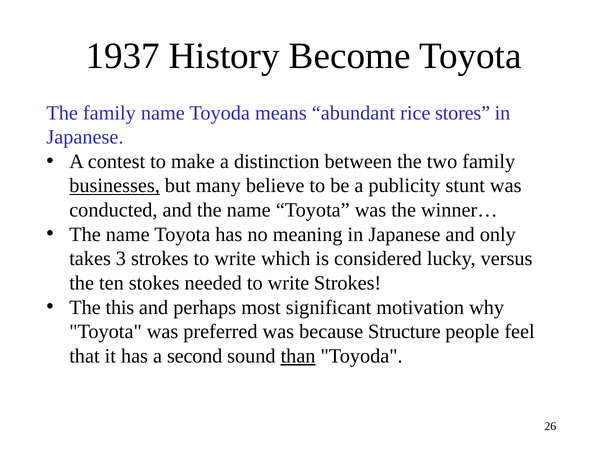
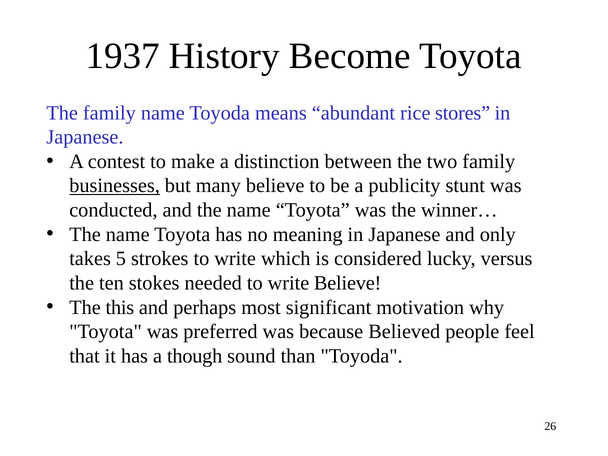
3: 3 -> 5
write Strokes: Strokes -> Believe
Structure: Structure -> Believed
second: second -> though
than underline: present -> none
